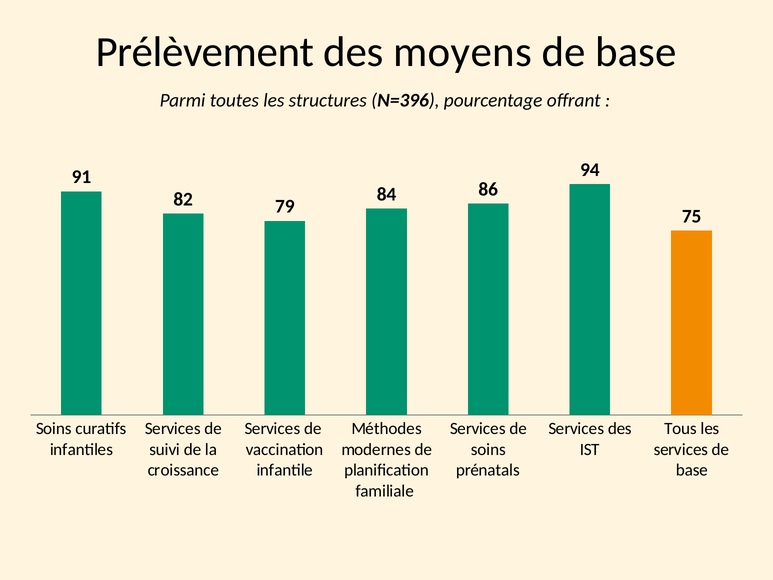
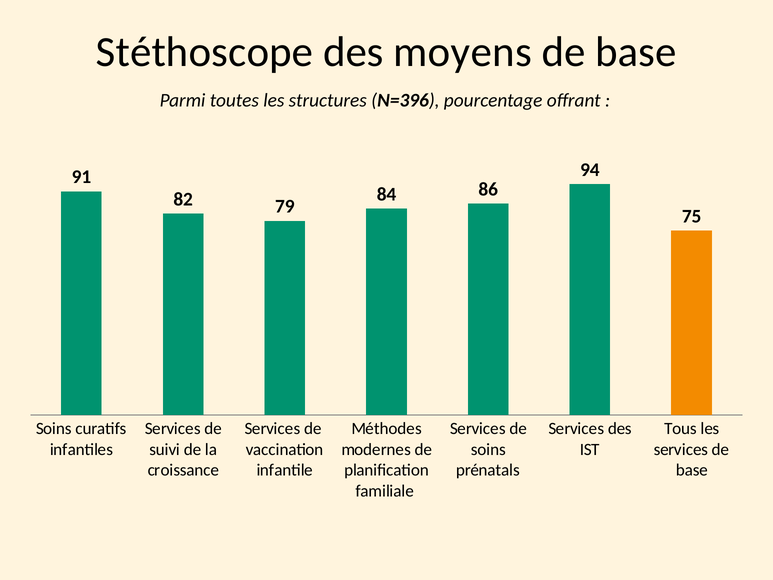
Prélèvement: Prélèvement -> Stéthoscope
